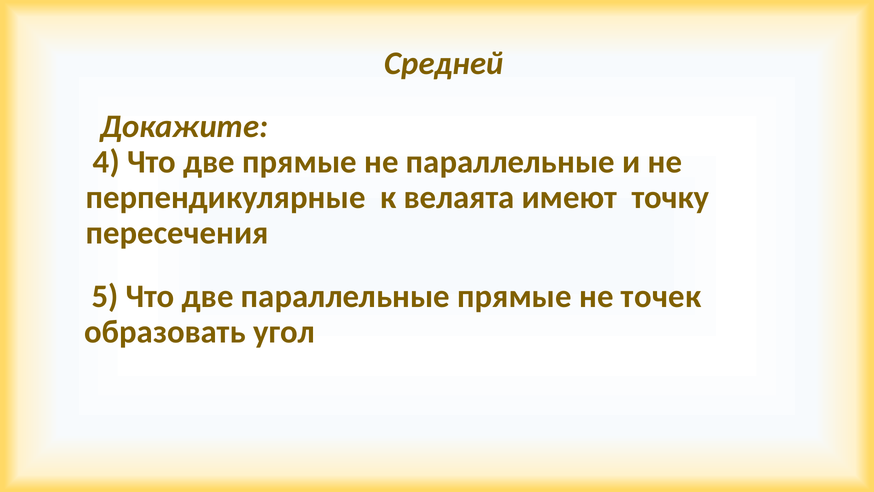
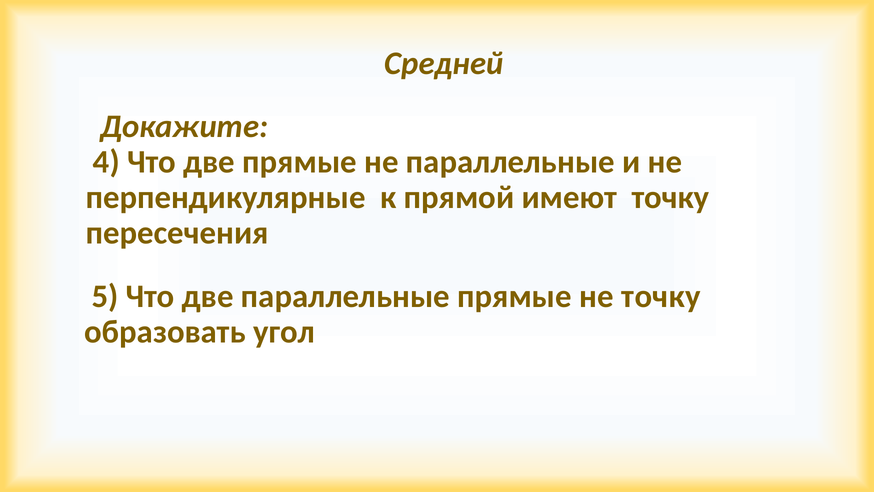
велаята: велаята -> прямой
не точек: точек -> точку
